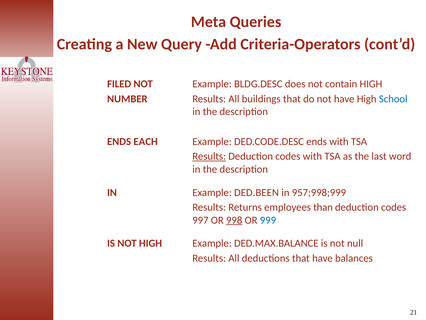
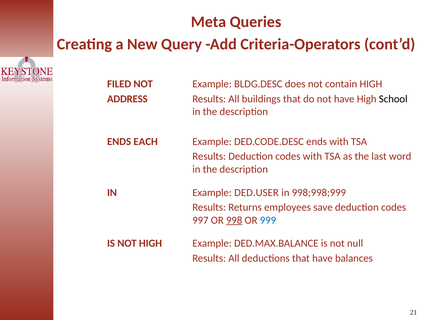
NUMBER: NUMBER -> ADDRESS
School colour: blue -> black
Results at (209, 156) underline: present -> none
DED.BEEN: DED.BEEN -> DED.USER
957;998;999: 957;998;999 -> 998;998;999
than: than -> save
